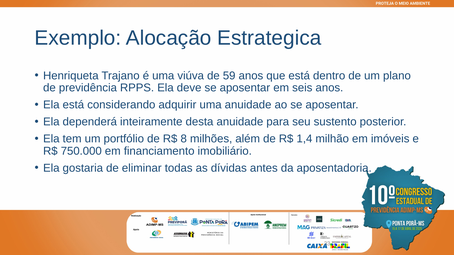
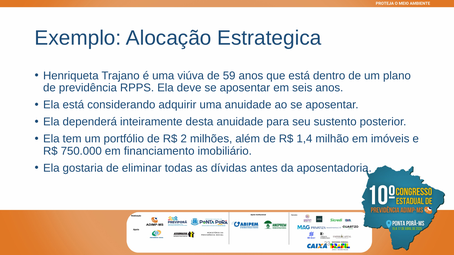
8: 8 -> 2
